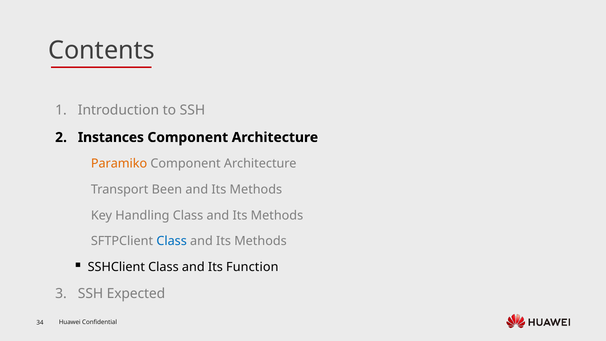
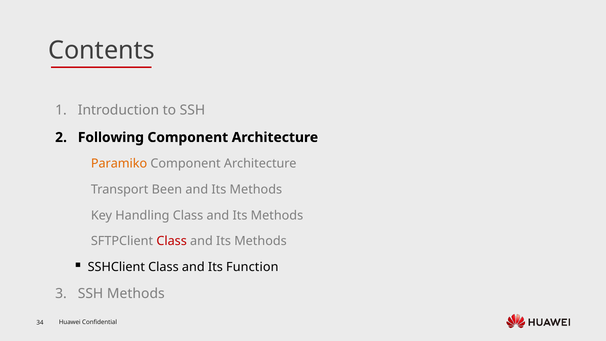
Instances: Instances -> Following
Class at (172, 241) colour: blue -> red
SSH Expected: Expected -> Methods
